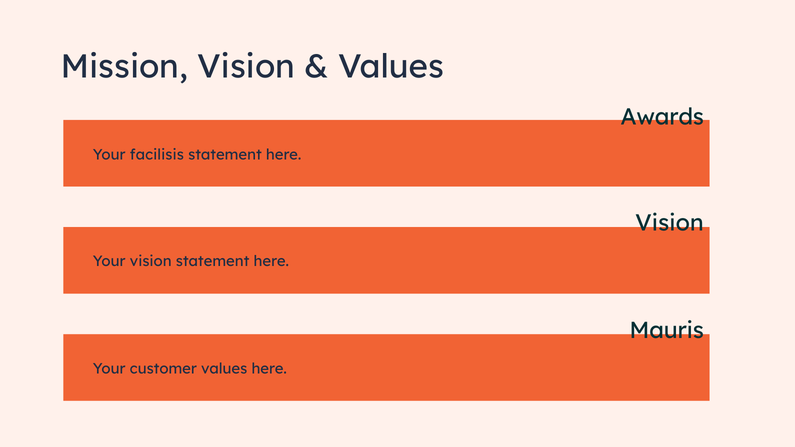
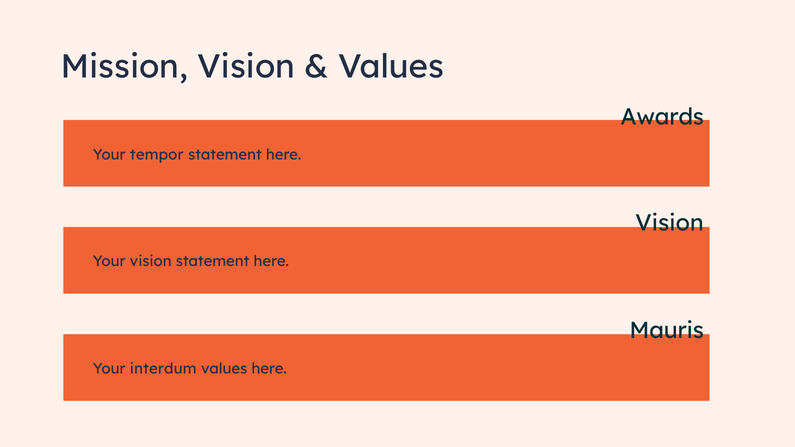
facilisis: facilisis -> tempor
customer: customer -> interdum
